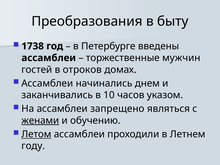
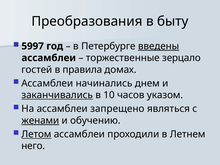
1738: 1738 -> 5997
введены underline: none -> present
мужчин: мужчин -> зерцало
отроков: отроков -> правила
заканчивались underline: none -> present
году: году -> него
